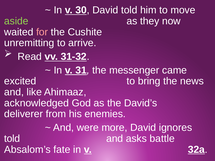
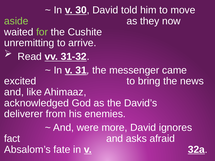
for colour: pink -> light green
told at (12, 139): told -> fact
battle: battle -> afraid
